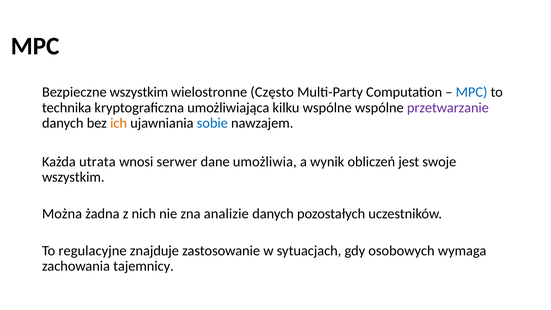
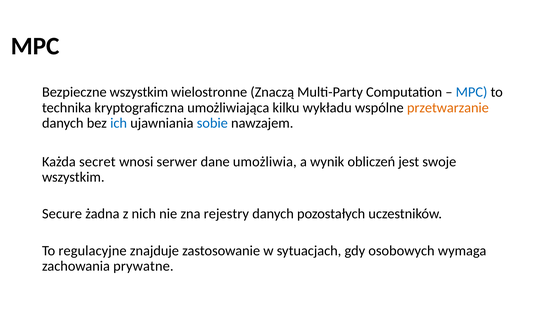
Często: Często -> Znaczą
kilku wspólne: wspólne -> wykładu
przetwarzanie colour: purple -> orange
ich colour: orange -> blue
utrata: utrata -> secret
Można: Można -> Secure
analizie: analizie -> rejestry
tajemnicy: tajemnicy -> prywatne
